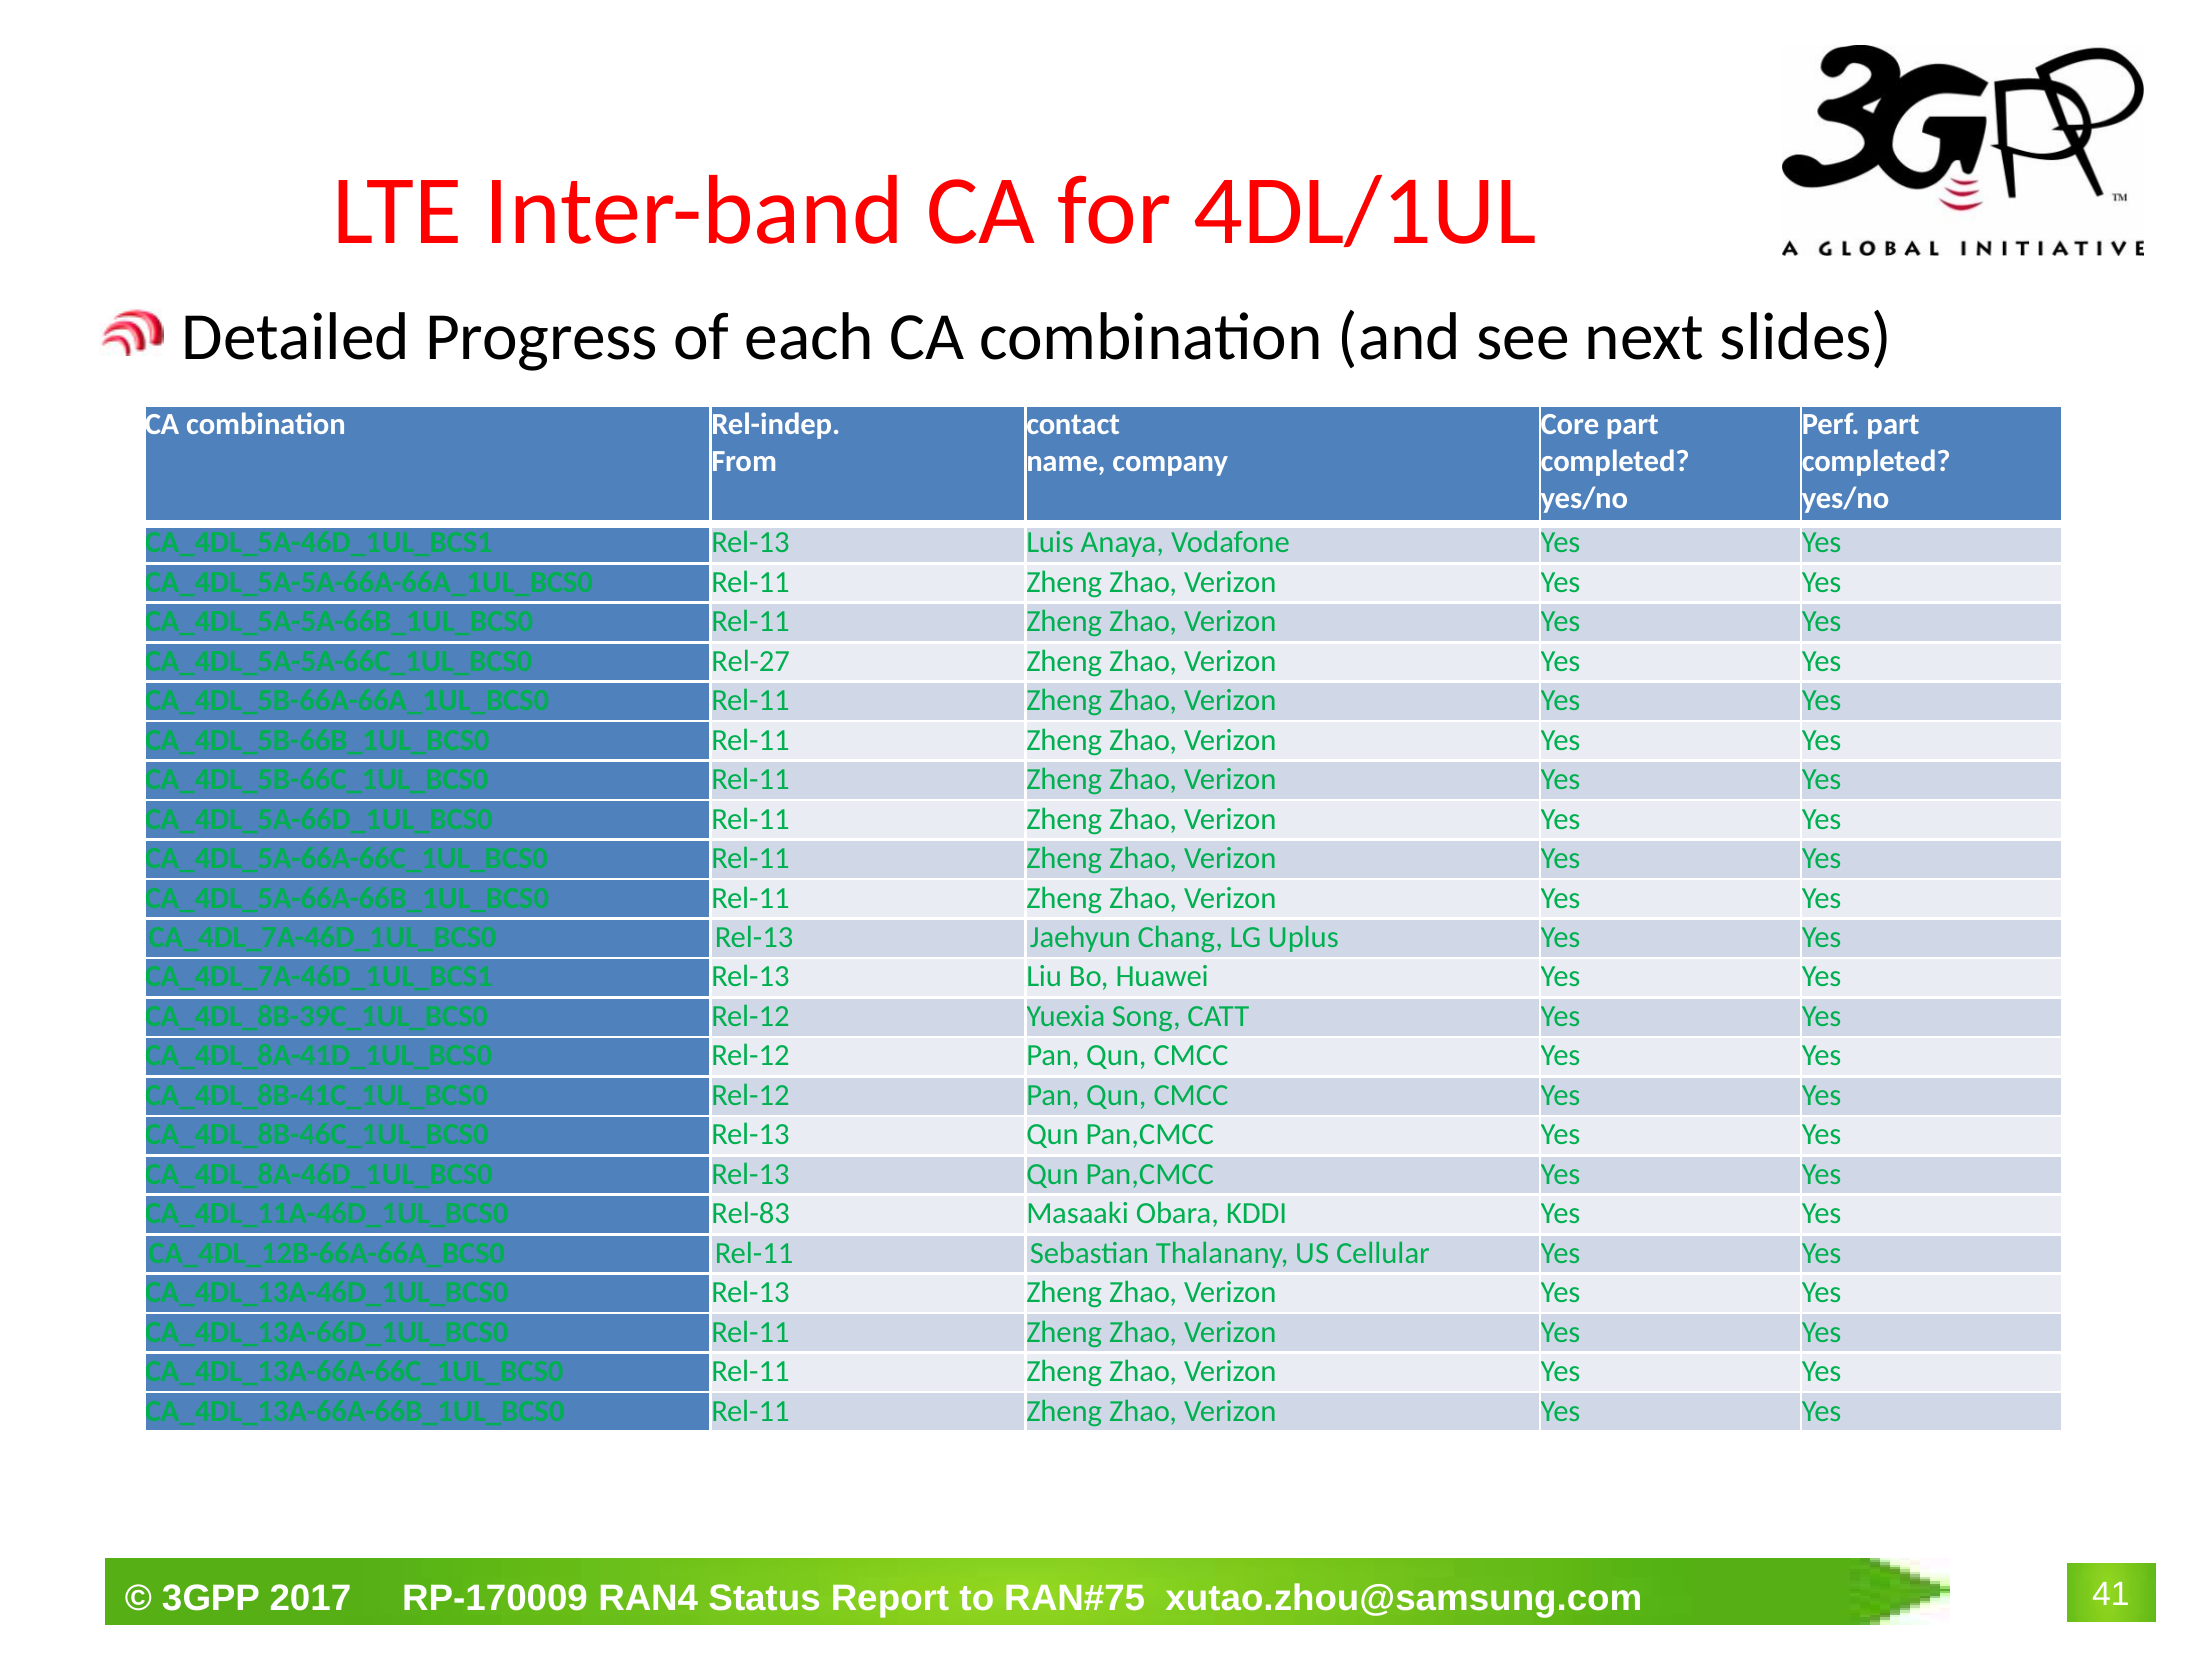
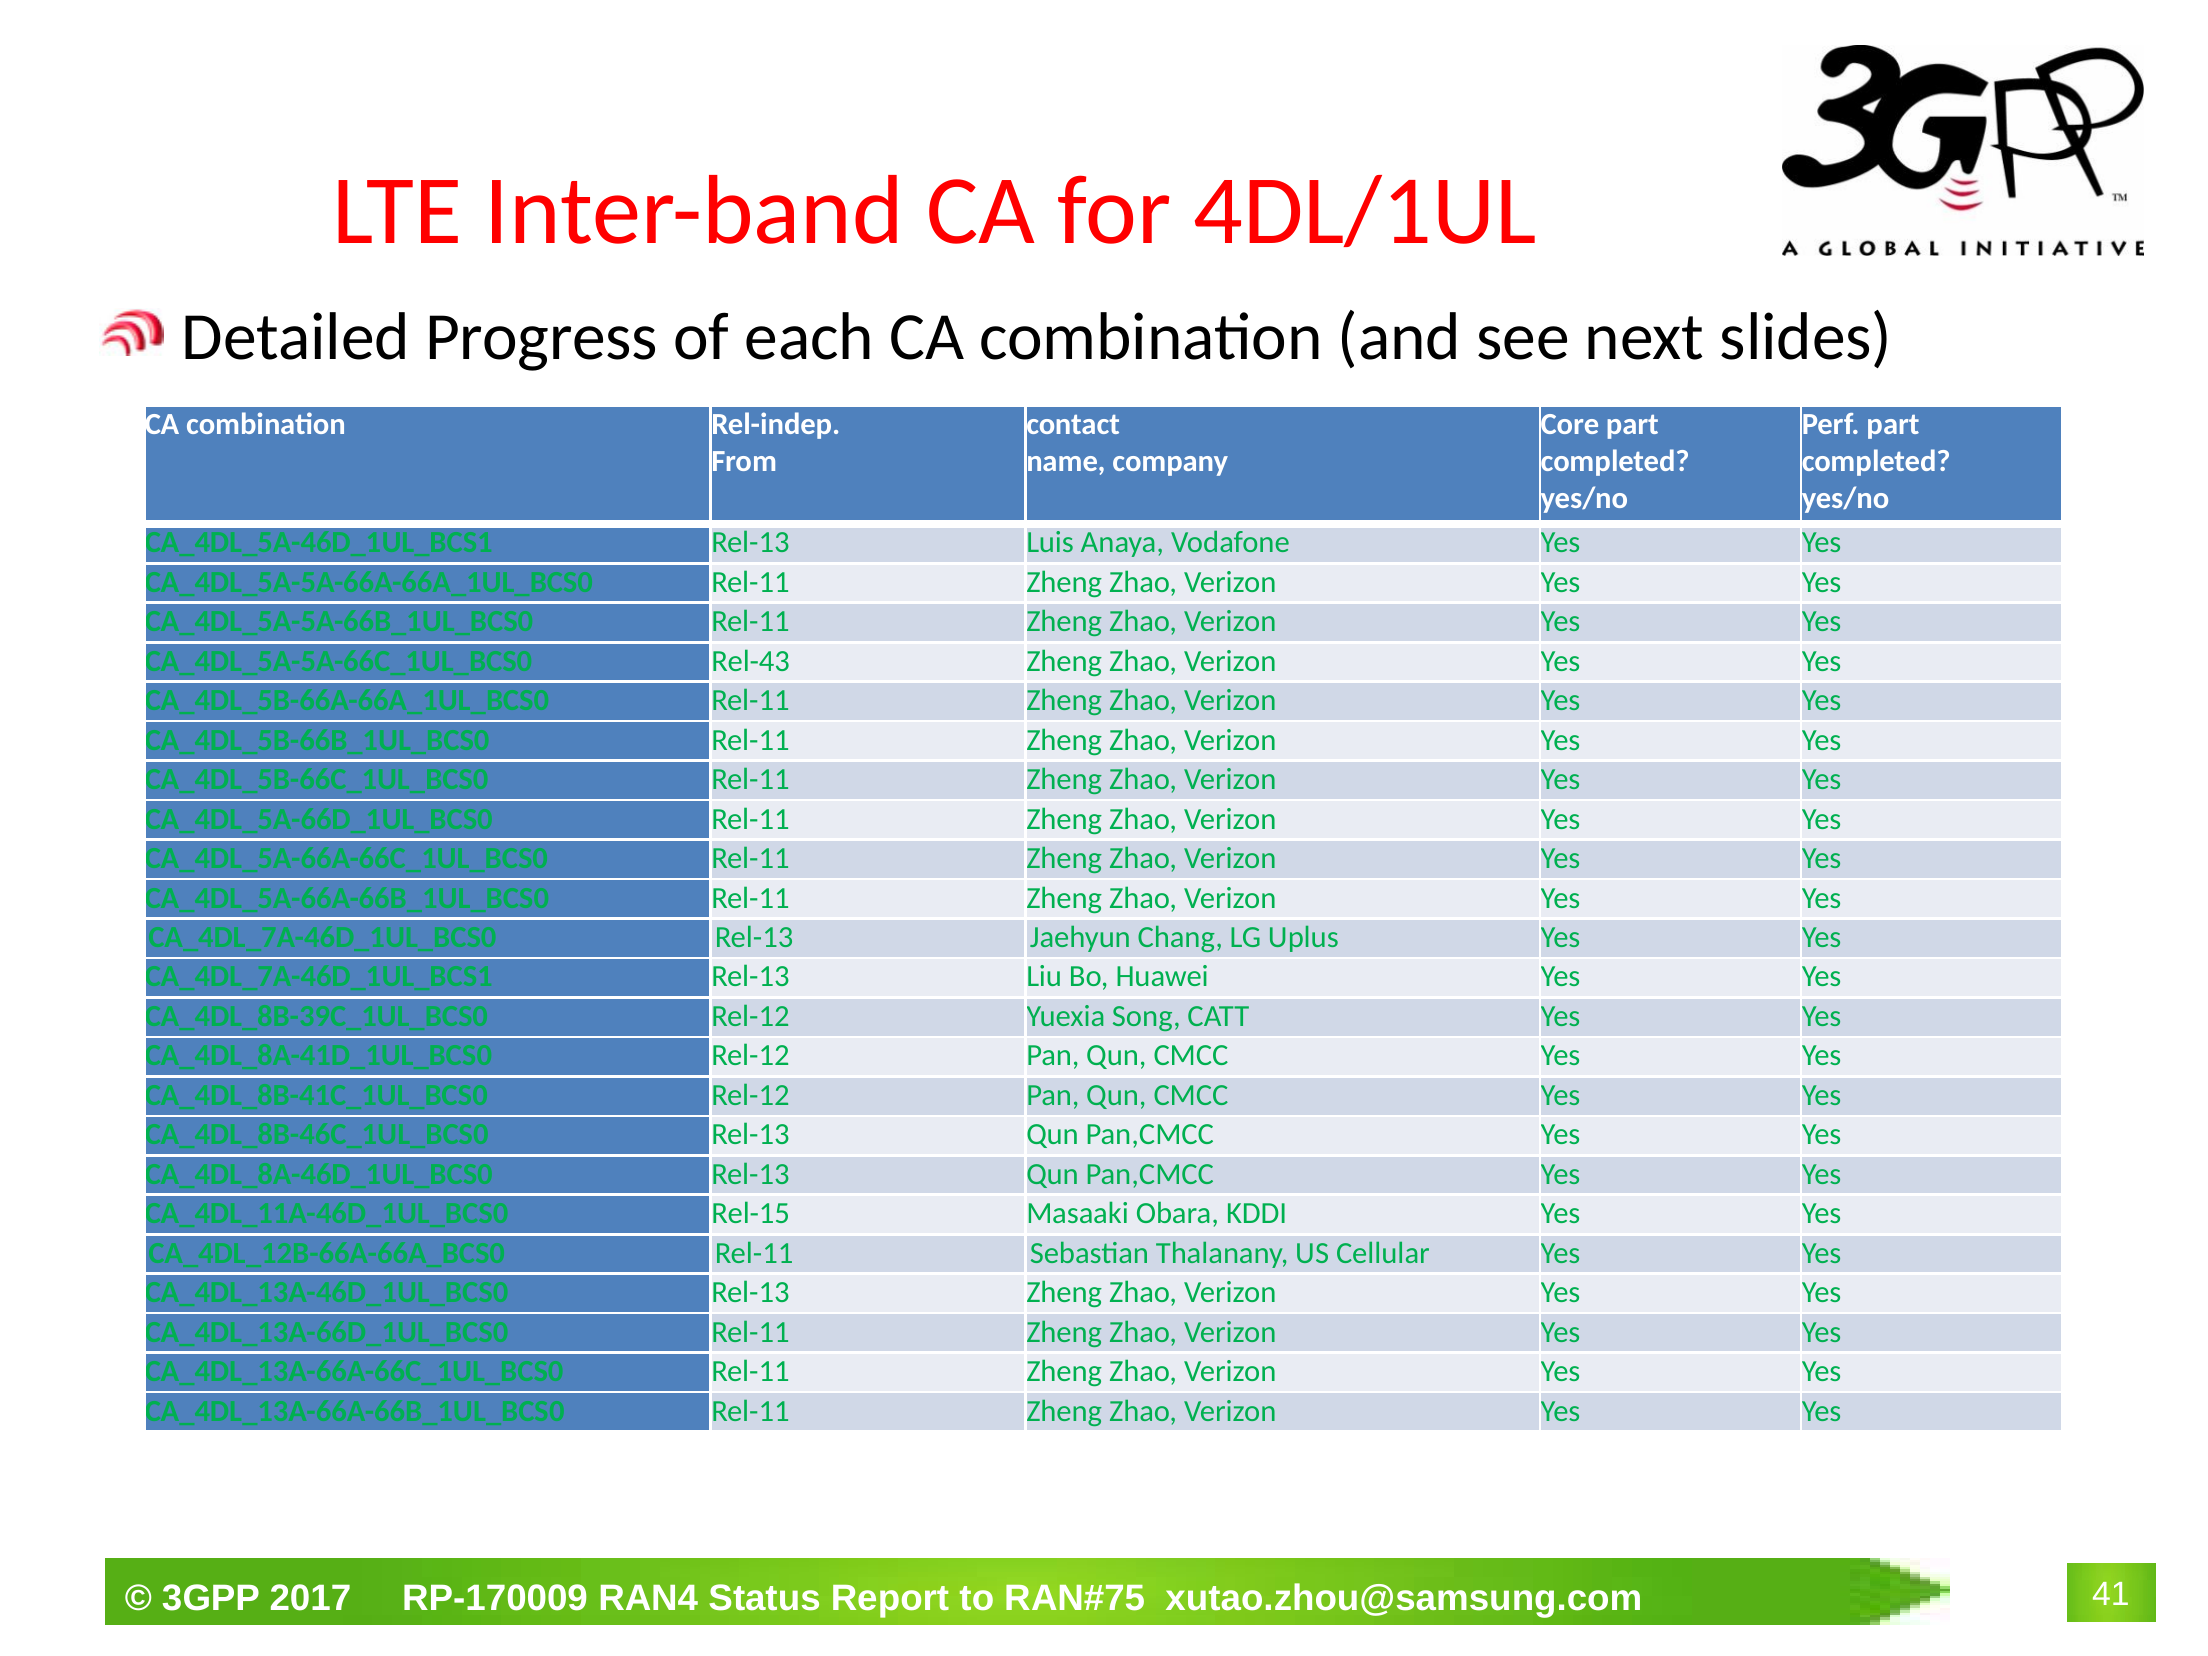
Rel-27: Rel-27 -> Rel-43
Rel-83: Rel-83 -> Rel-15
